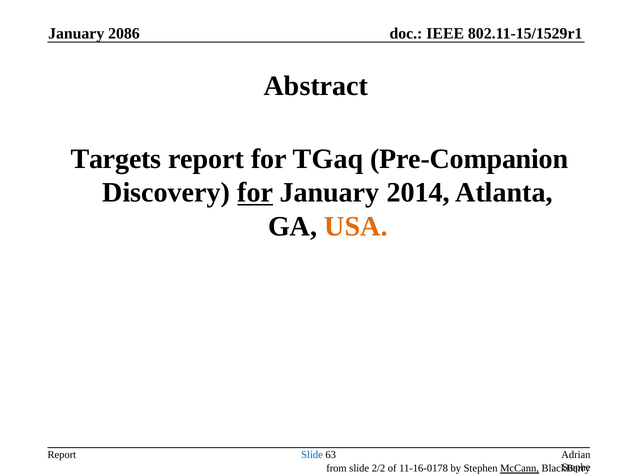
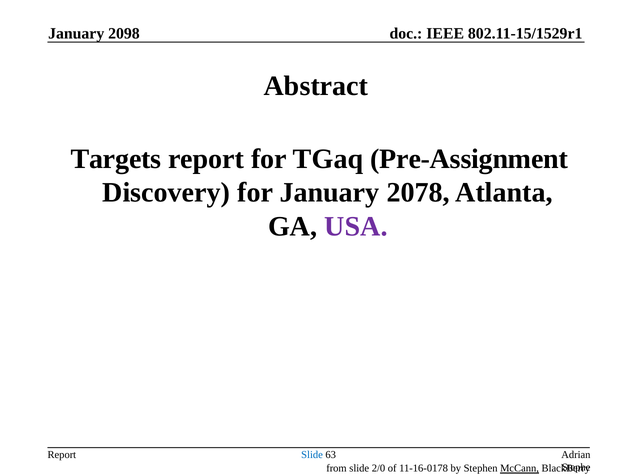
2086: 2086 -> 2098
Pre-Companion: Pre-Companion -> Pre-Assignment
for at (255, 193) underline: present -> none
2014: 2014 -> 2078
USA colour: orange -> purple
2/2: 2/2 -> 2/0
